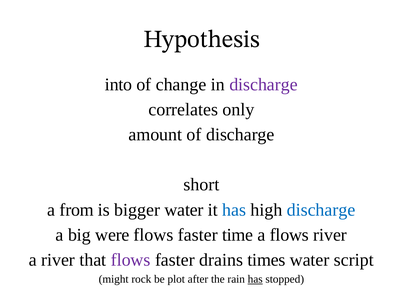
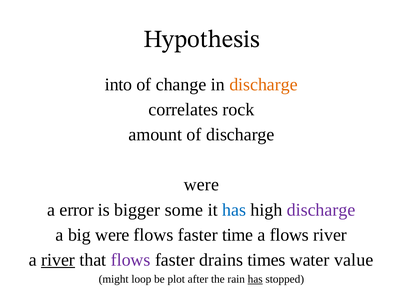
discharge at (263, 85) colour: purple -> orange
only: only -> rock
short at (201, 185): short -> were
from: from -> error
bigger water: water -> some
discharge at (321, 210) colour: blue -> purple
river at (58, 260) underline: none -> present
script: script -> value
rock: rock -> loop
